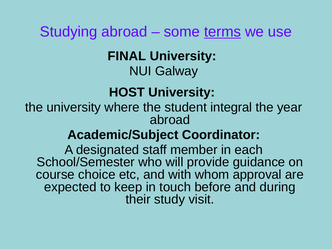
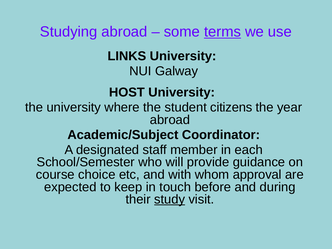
FINAL: FINAL -> LINKS
integral: integral -> citizens
study underline: none -> present
